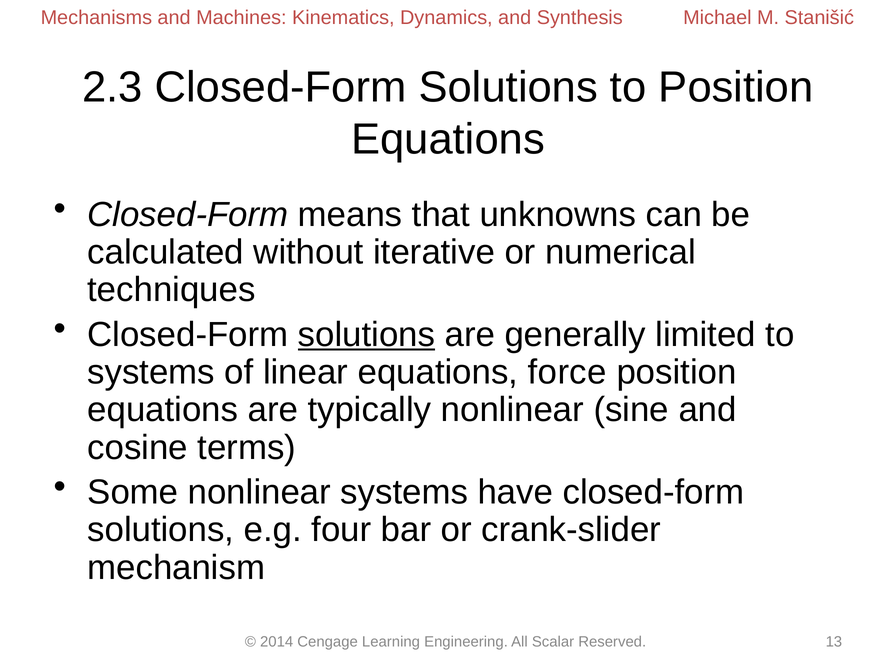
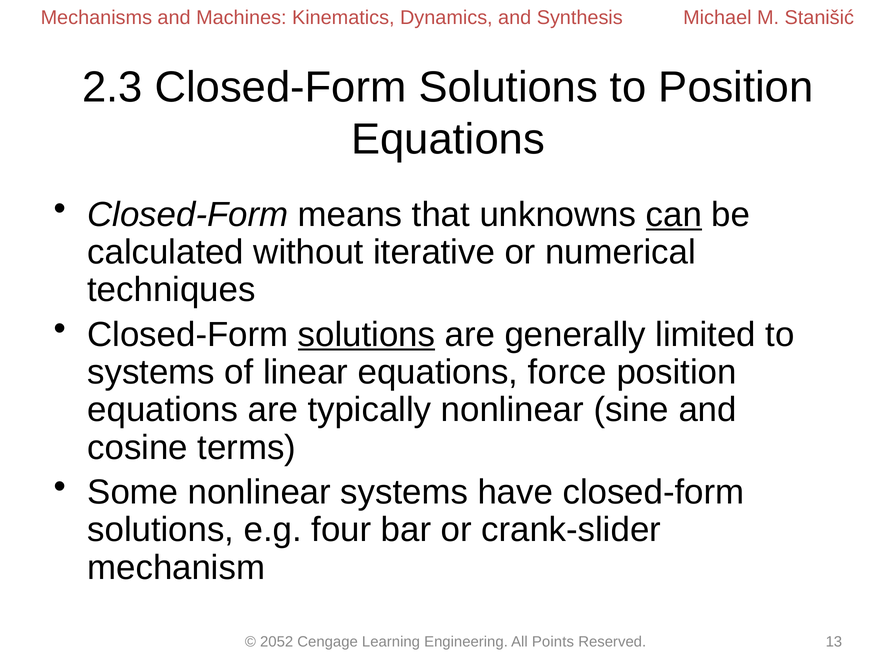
can underline: none -> present
2014: 2014 -> 2052
Scalar: Scalar -> Points
